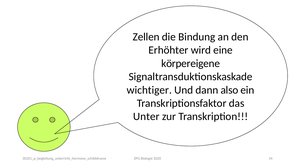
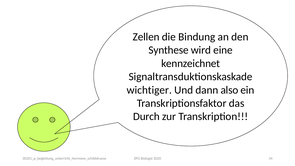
Erhöhter: Erhöhter -> Synthese
körpereigene: körpereigene -> kennzeichnet
Unter: Unter -> Durch
